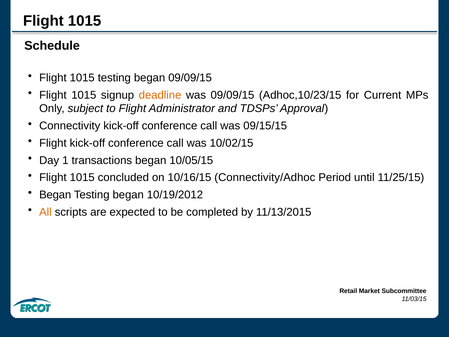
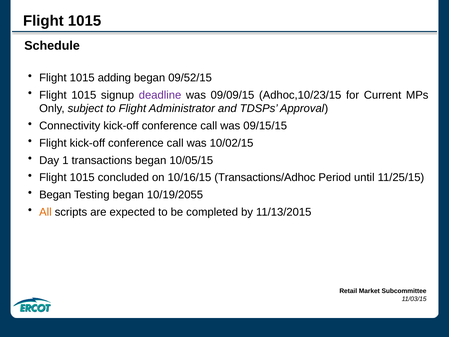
1015 testing: testing -> adding
began 09/09/15: 09/09/15 -> 09/52/15
deadline colour: orange -> purple
Connectivity/Adhoc: Connectivity/Adhoc -> Transactions/Adhoc
10/19/2012: 10/19/2012 -> 10/19/2055
